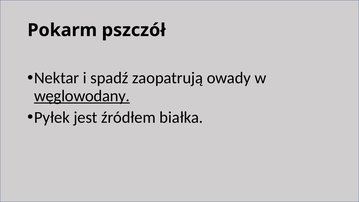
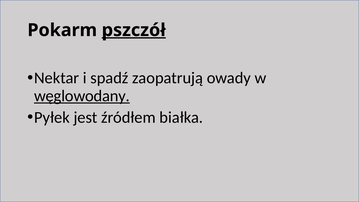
pszczół underline: none -> present
